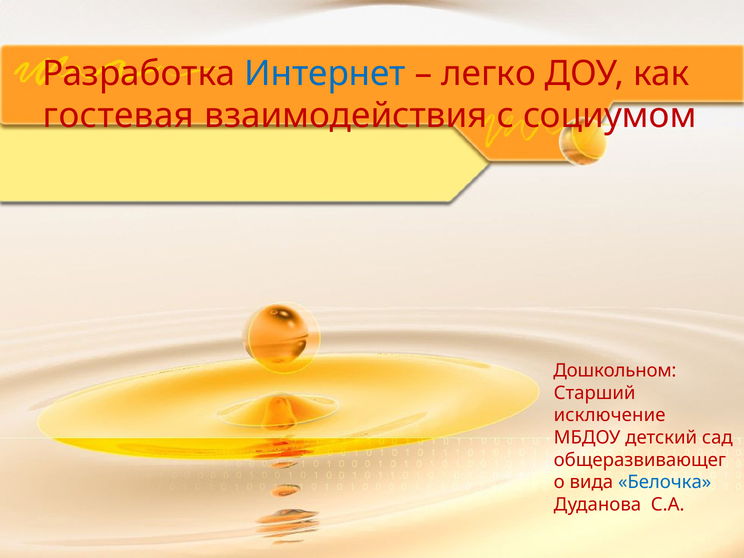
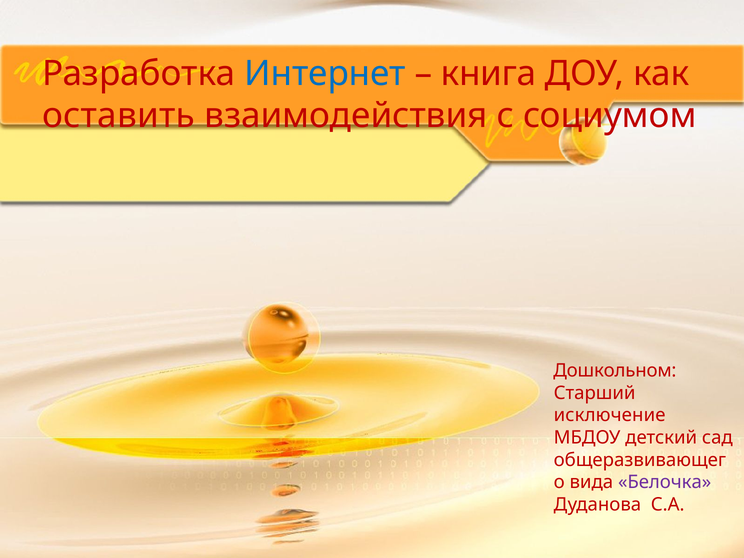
легко: легко -> книга
гостевая: гостевая -> оставить
Белочка colour: blue -> purple
